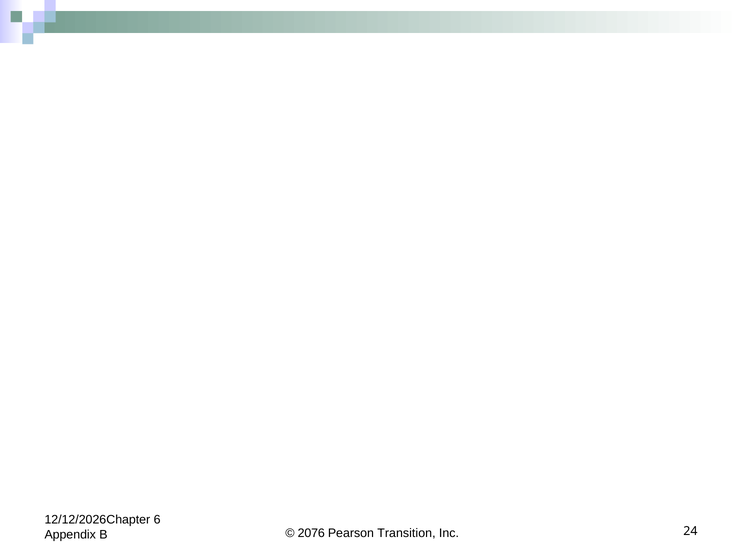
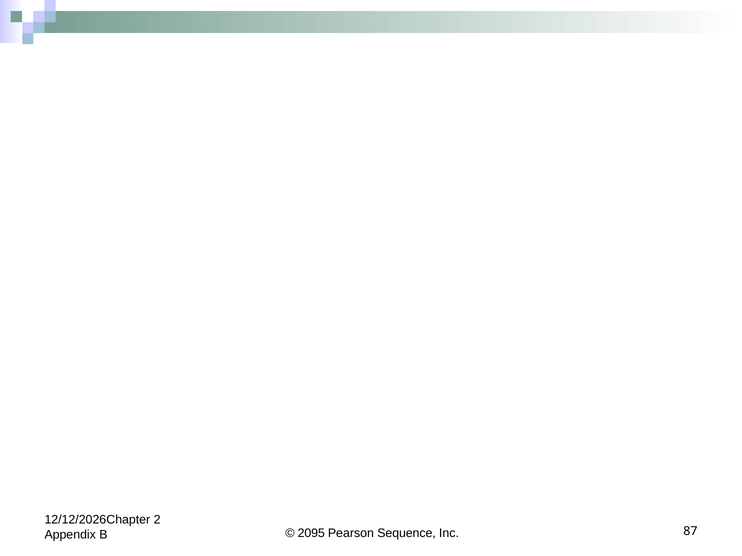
6: 6 -> 2
2076: 2076 -> 2095
Transition: Transition -> Sequence
24: 24 -> 87
